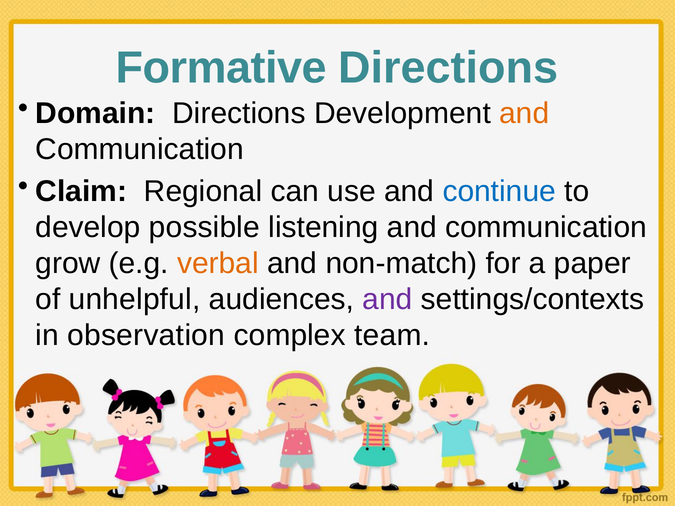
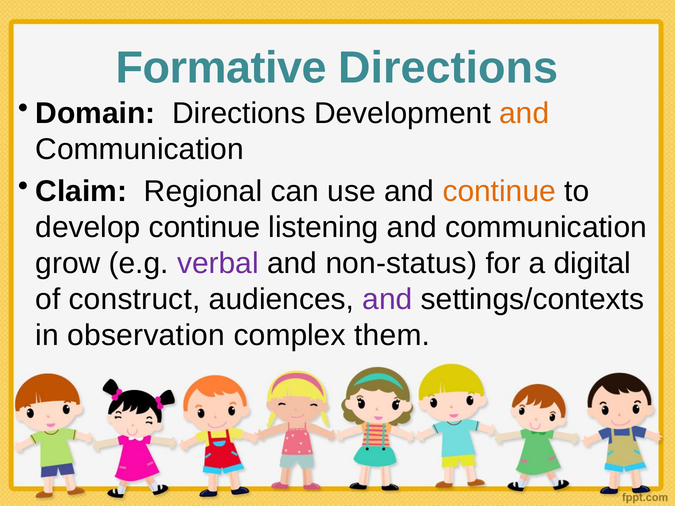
continue at (499, 192) colour: blue -> orange
develop possible: possible -> continue
verbal colour: orange -> purple
non-match: non-match -> non-status
paper: paper -> digital
unhelpful: unhelpful -> construct
team: team -> them
